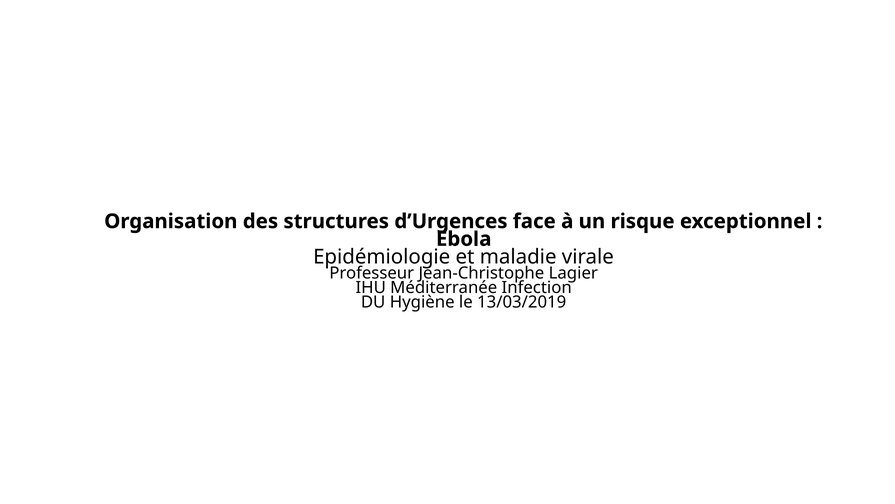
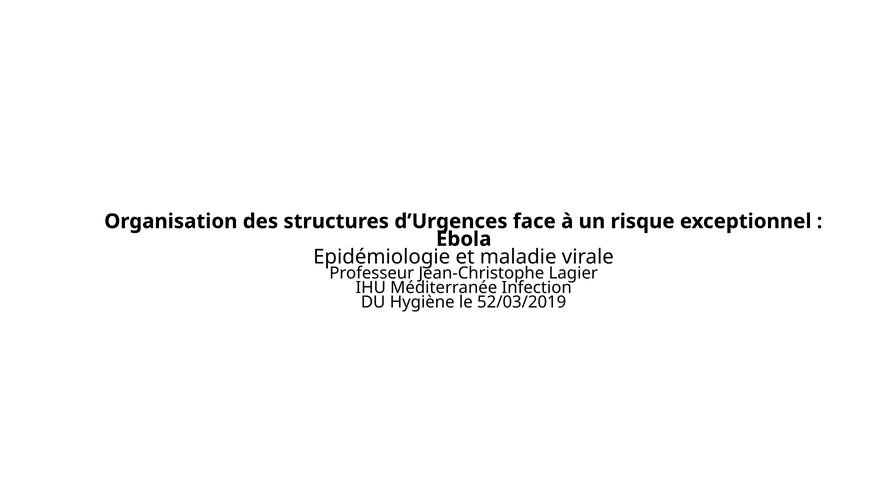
13/03/2019: 13/03/2019 -> 52/03/2019
